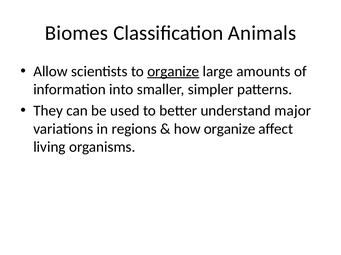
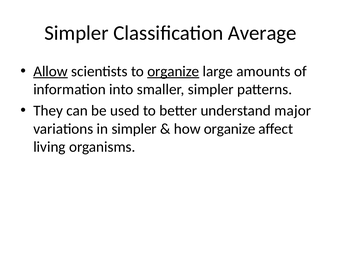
Biomes at (76, 33): Biomes -> Simpler
Animals: Animals -> Average
Allow underline: none -> present
in regions: regions -> simpler
